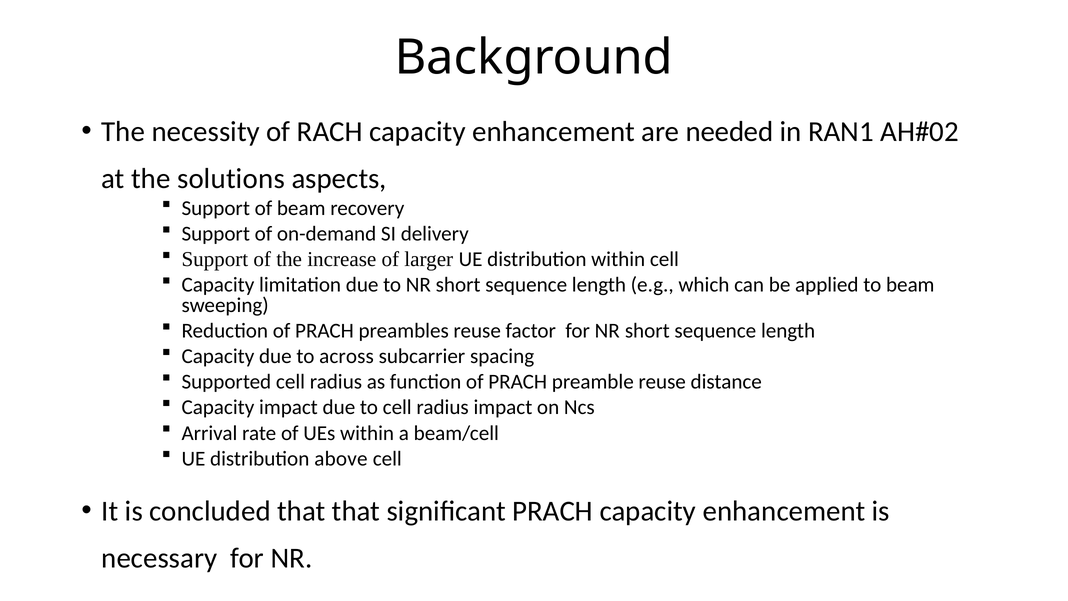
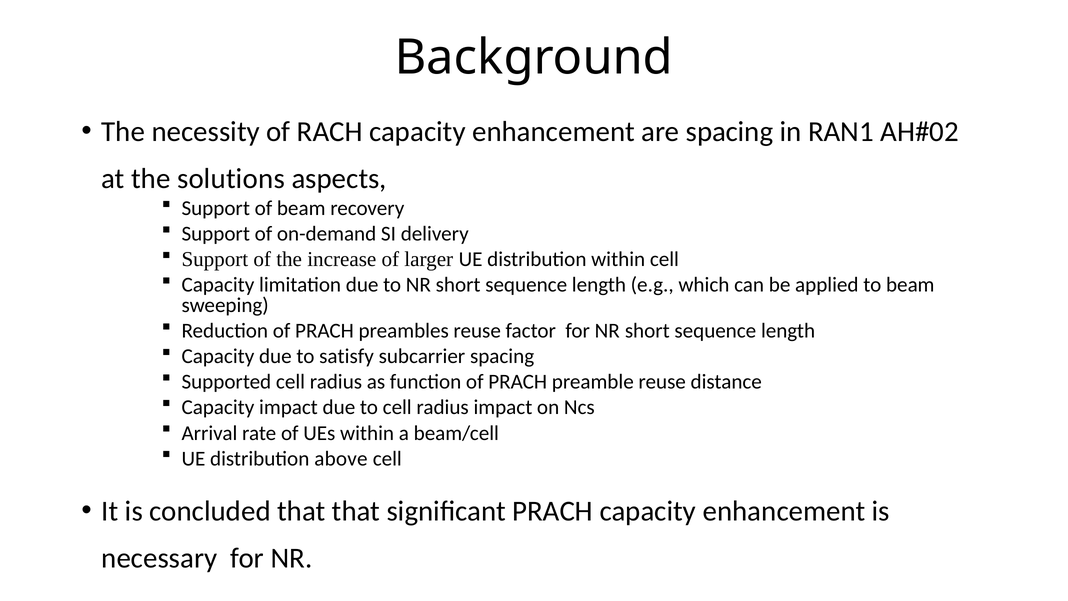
are needed: needed -> spacing
across: across -> satisfy
